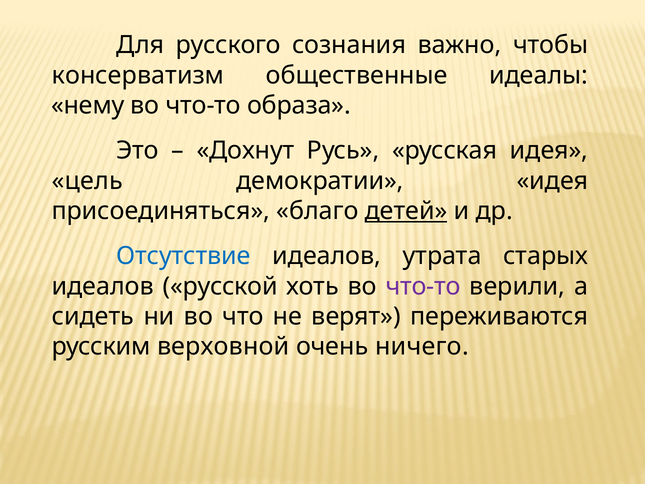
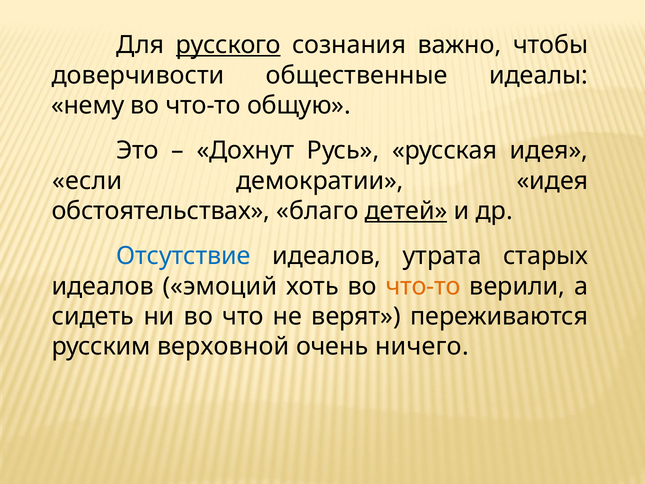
русского underline: none -> present
консерватизм: консерватизм -> доверчивости
образа: образа -> общую
цель: цель -> если
присоединяться: присоединяться -> обстоятельствах
русской: русской -> эмоций
что-то at (423, 286) colour: purple -> orange
